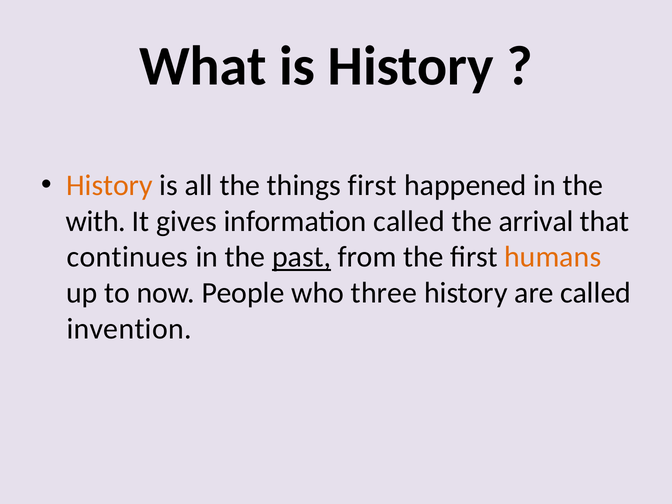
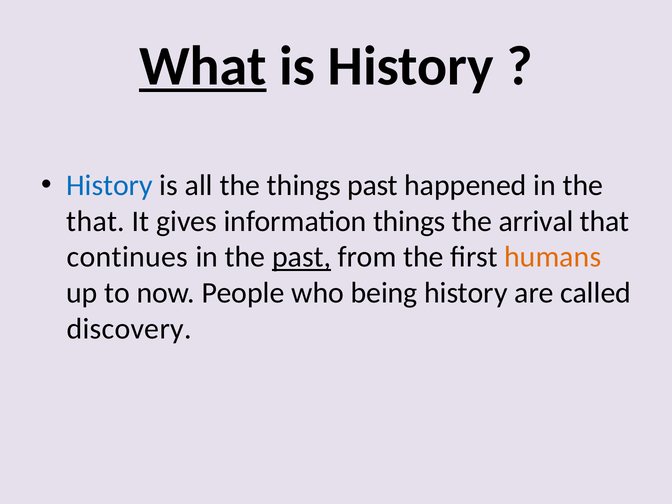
What underline: none -> present
History at (110, 185) colour: orange -> blue
things first: first -> past
with at (96, 221): with -> that
information called: called -> things
three: three -> being
invention: invention -> discovery
